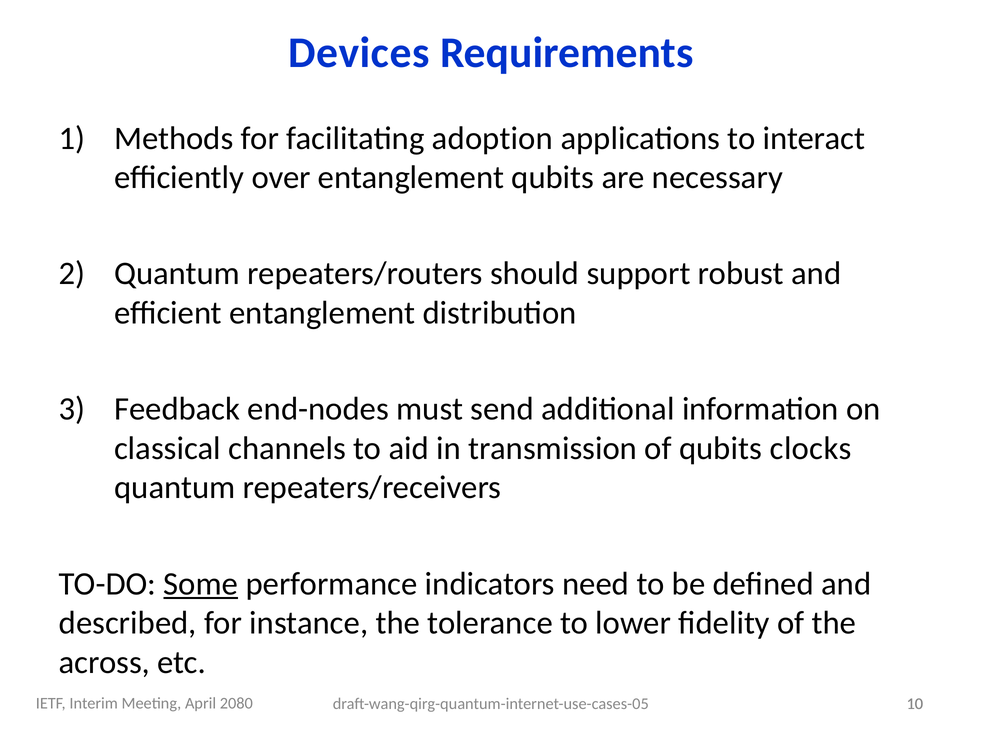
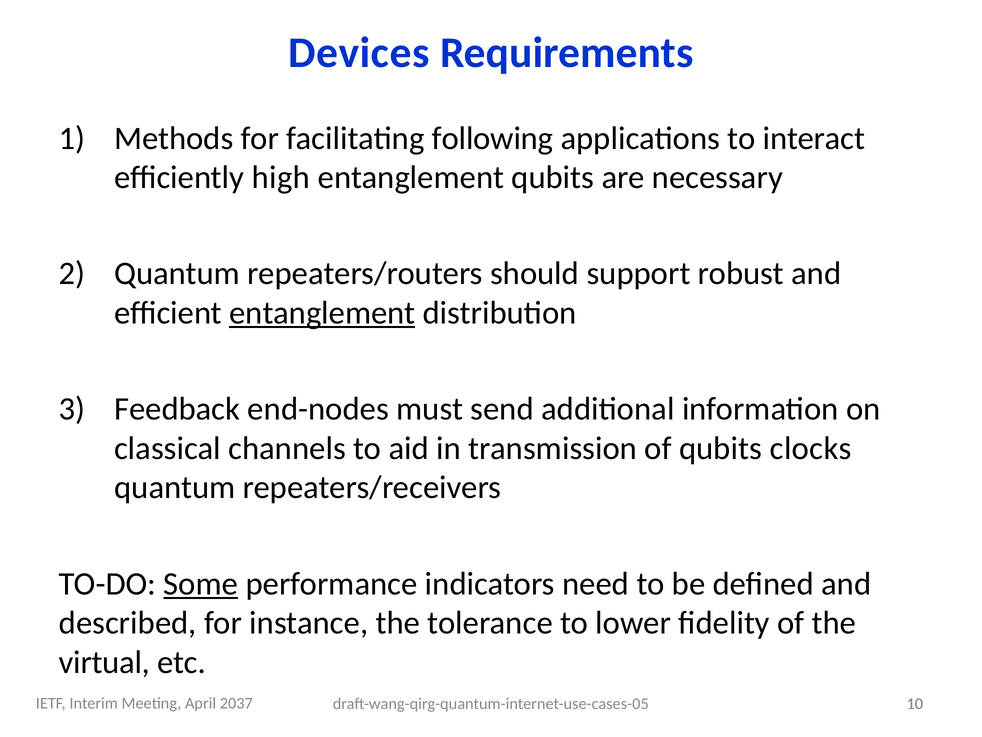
adoption: adoption -> following
over: over -> high
entanglement at (322, 313) underline: none -> present
across: across -> virtual
2080: 2080 -> 2037
